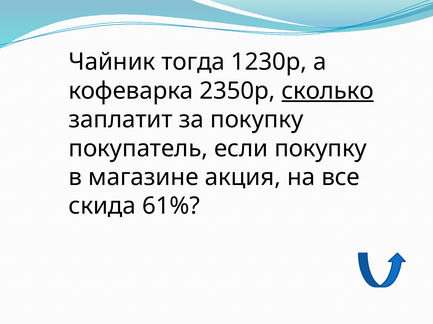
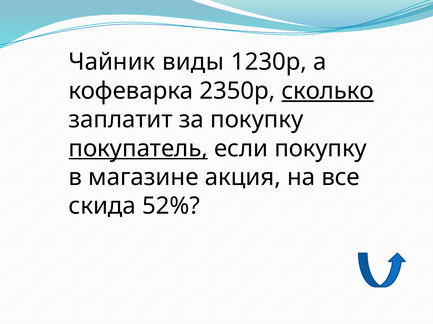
тогда: тогда -> виды
покупатель underline: none -> present
61%: 61% -> 52%
